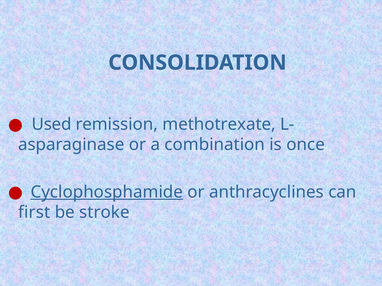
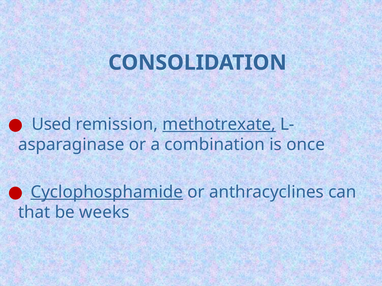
methotrexate underline: none -> present
first: first -> that
stroke: stroke -> weeks
